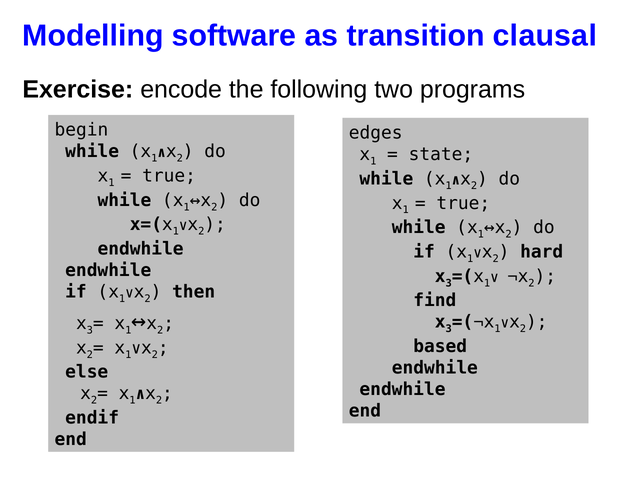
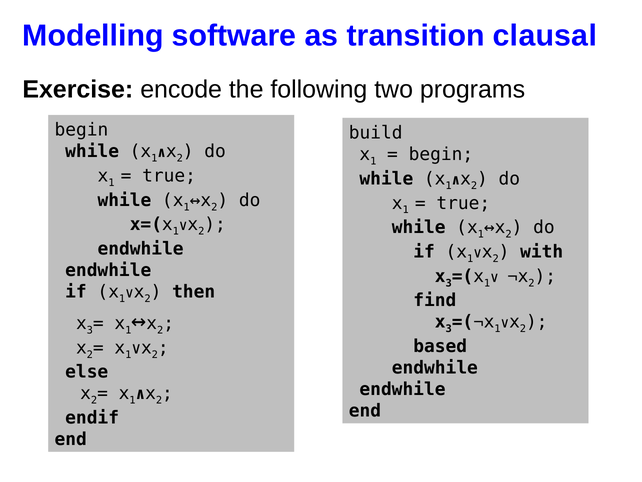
edges: edges -> build
state at (441, 154): state -> begin
hard: hard -> with
